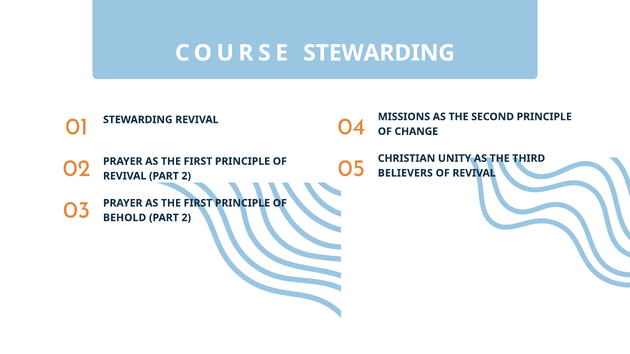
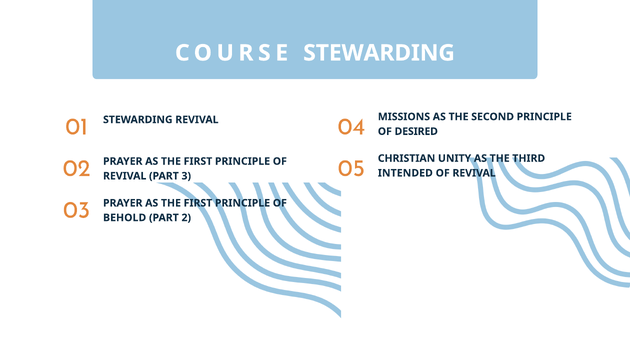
CHANGE: CHANGE -> DESIRED
BELIEVERS: BELIEVERS -> INTENDED
REVIVAL PART 2: 2 -> 3
